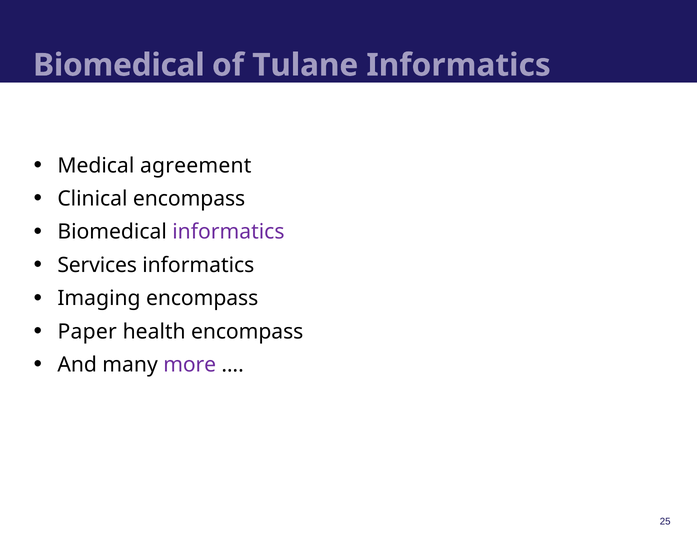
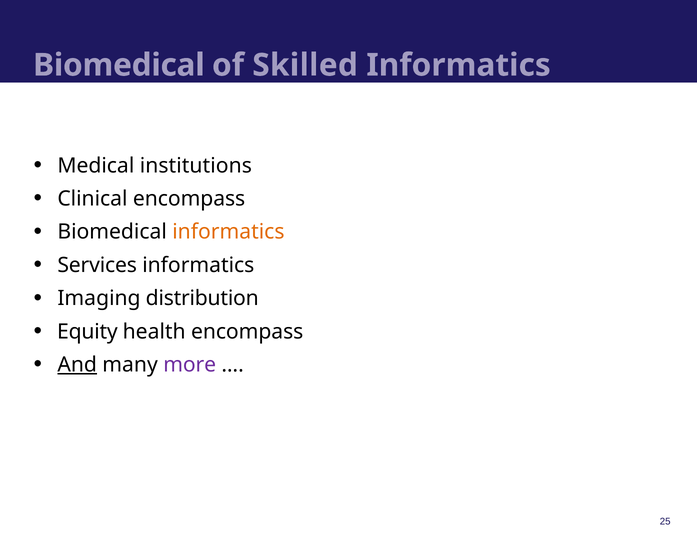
Tulane: Tulane -> Skilled
agreement: agreement -> institutions
informatics at (228, 232) colour: purple -> orange
Imaging encompass: encompass -> distribution
Paper: Paper -> Equity
And underline: none -> present
